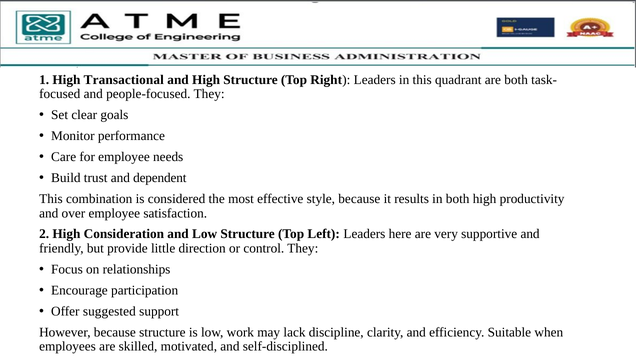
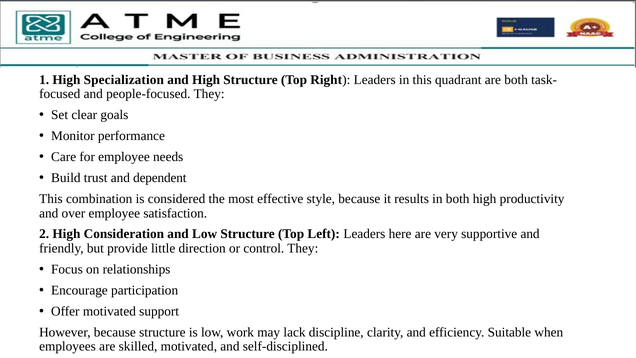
Transactional: Transactional -> Specialization
Offer suggested: suggested -> motivated
